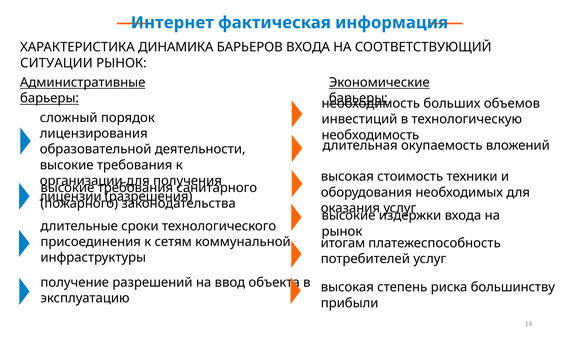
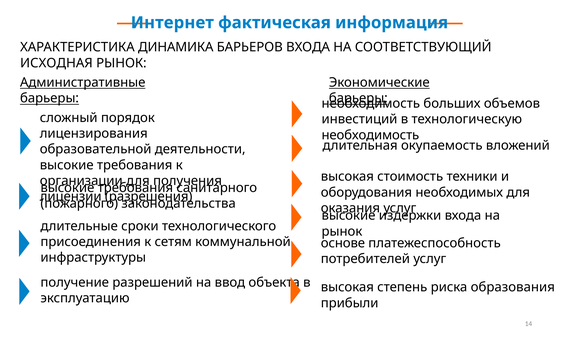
СИТУАЦИИ: СИТУАЦИИ -> ИСХОДНАЯ
итогам: итогам -> основе
большинству: большинству -> образования
